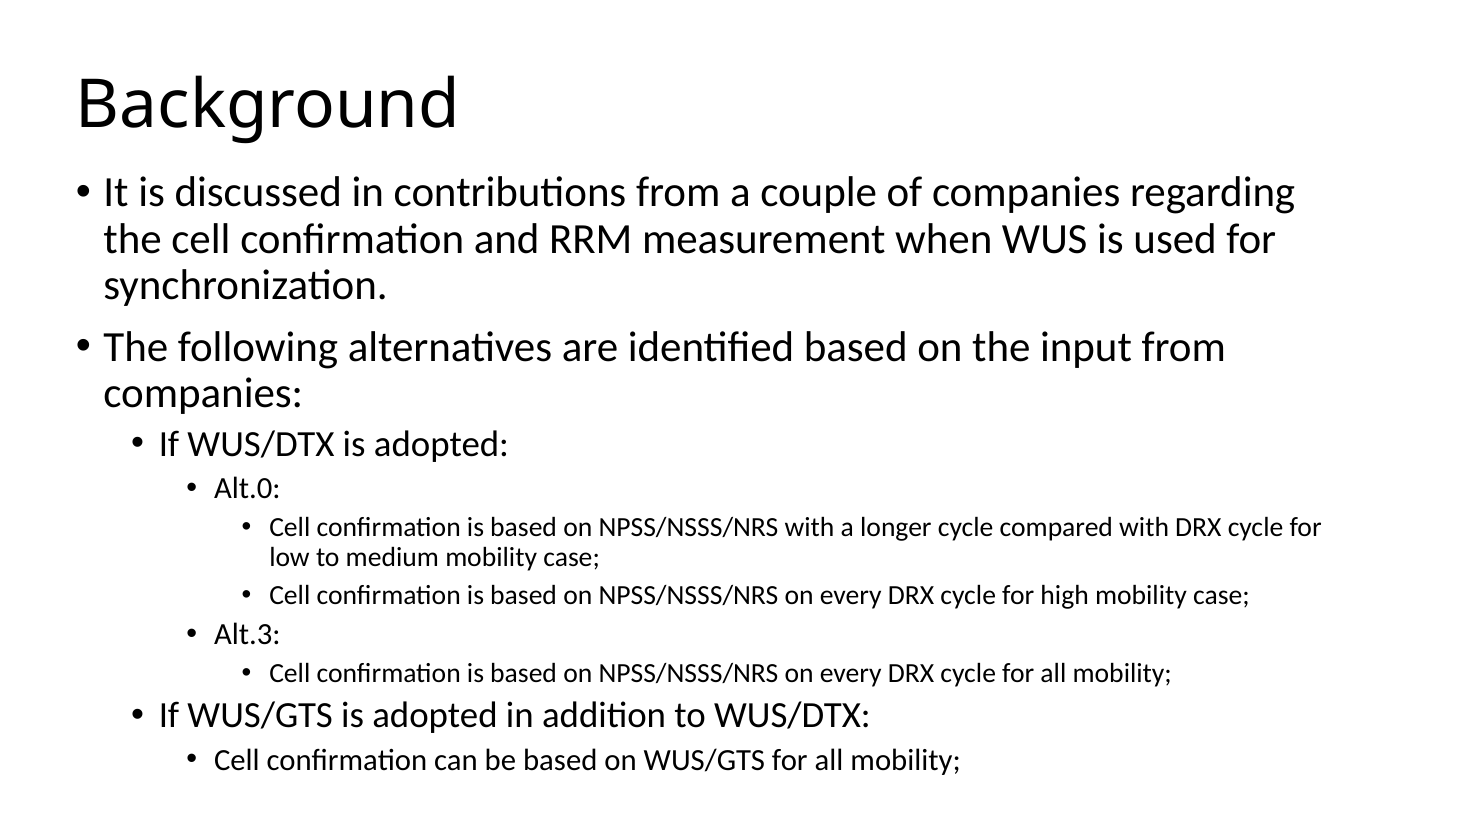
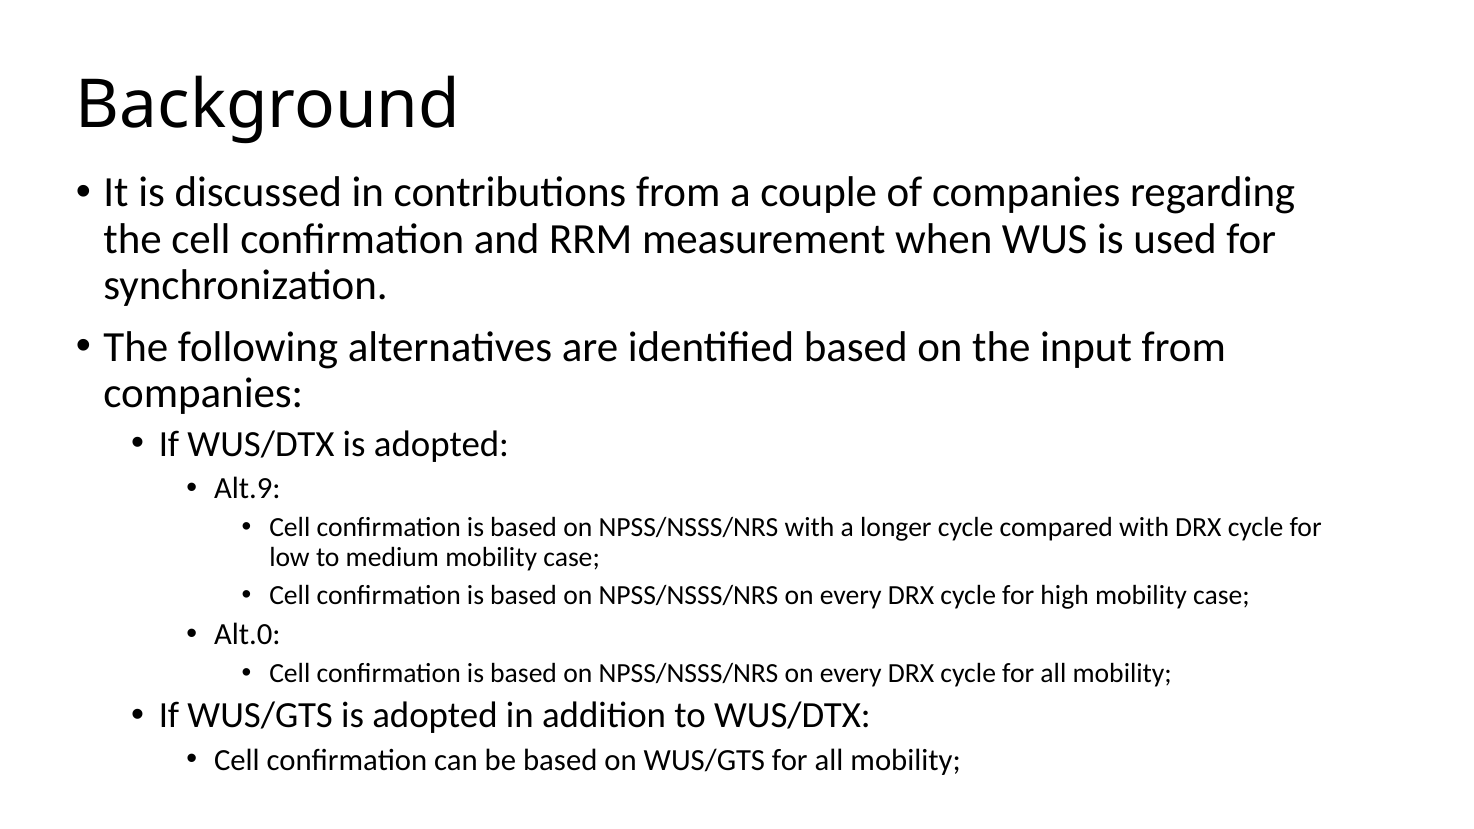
Alt.0: Alt.0 -> Alt.9
Alt.3: Alt.3 -> Alt.0
